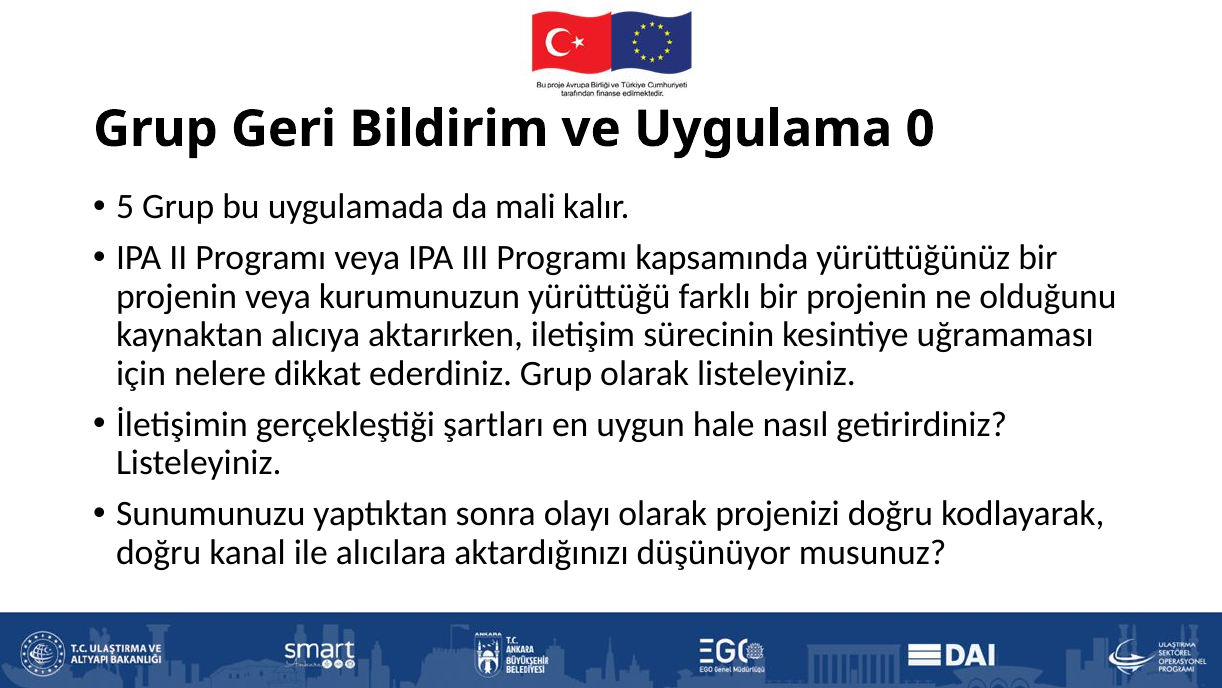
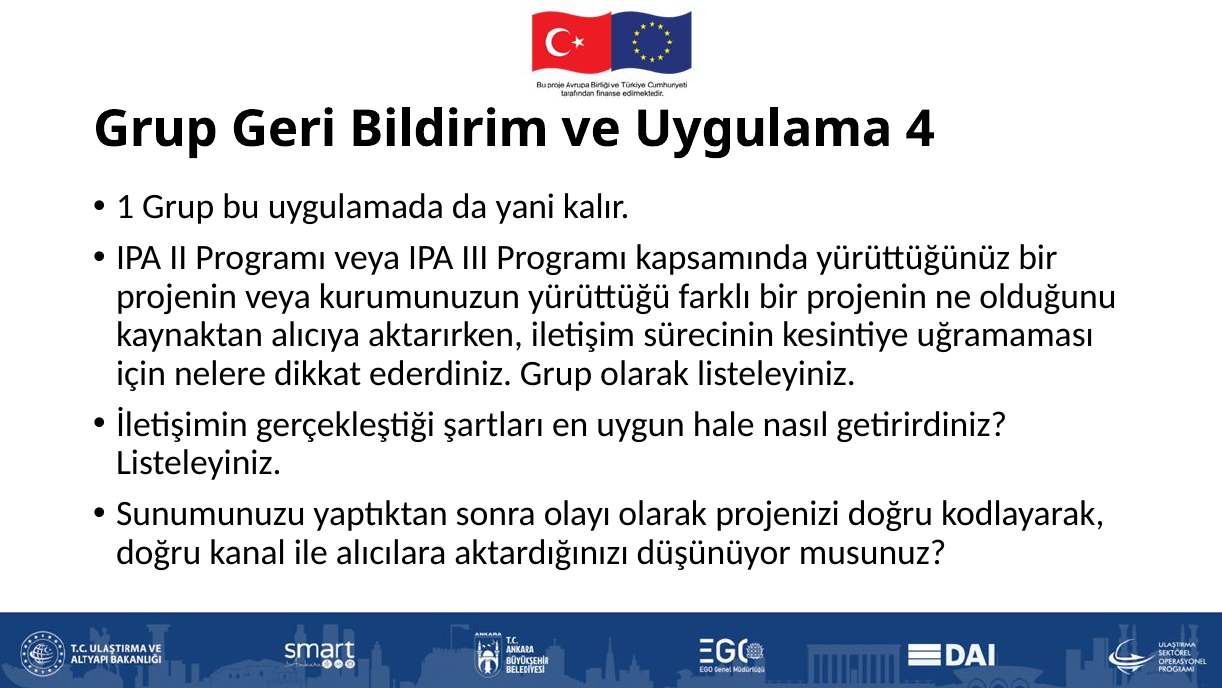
0: 0 -> 4
5: 5 -> 1
mali: mali -> yani
